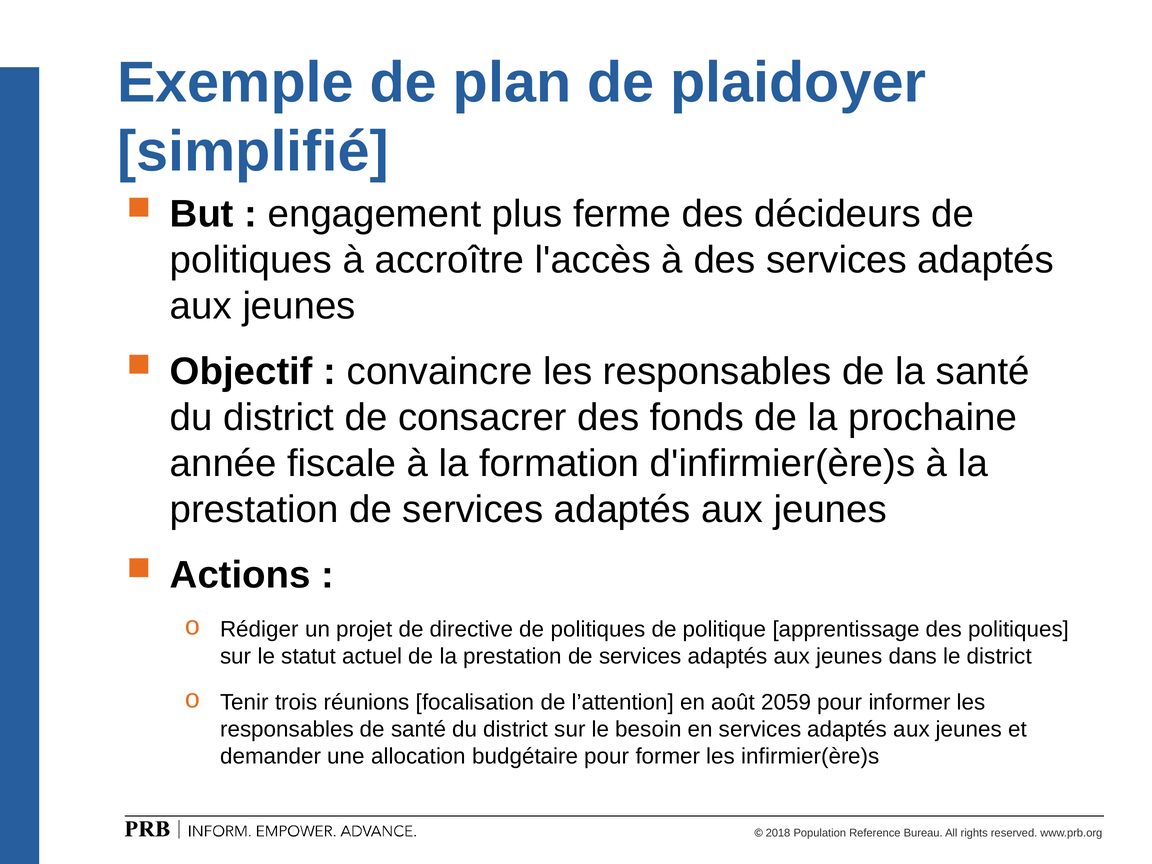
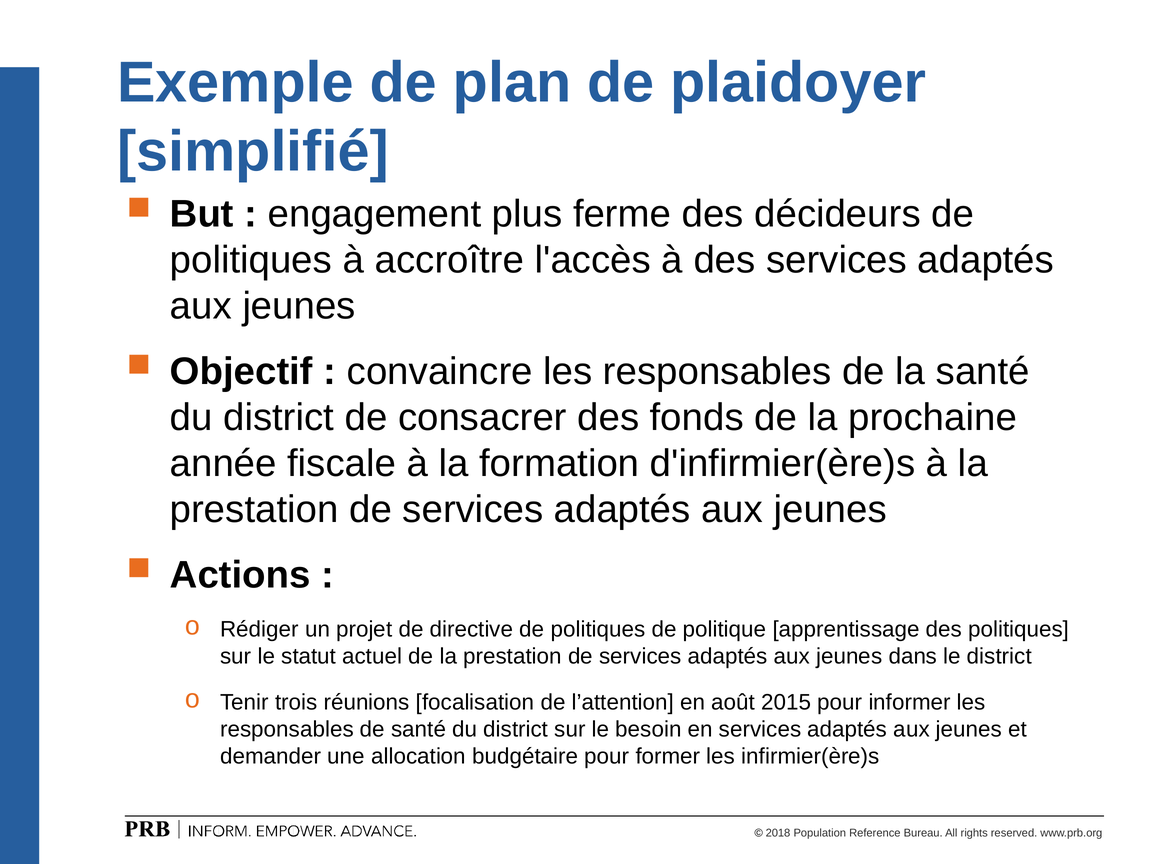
2059: 2059 -> 2015
